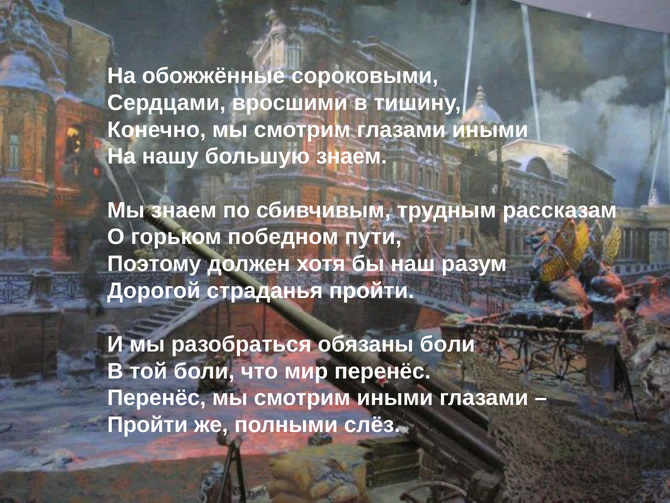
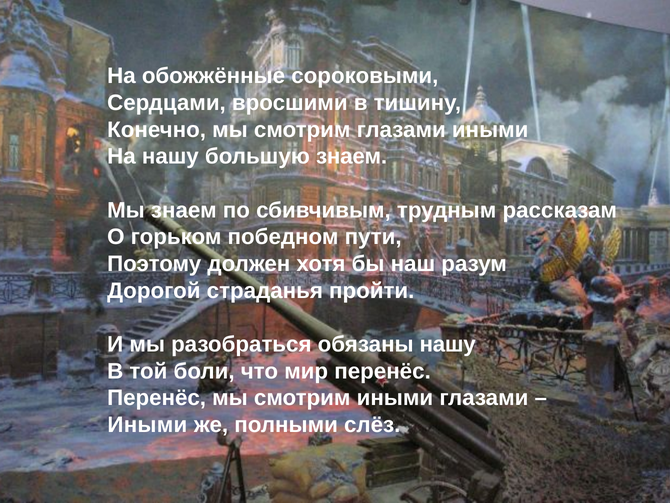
обязаны боли: боли -> нашу
Пройти at (148, 424): Пройти -> Иными
